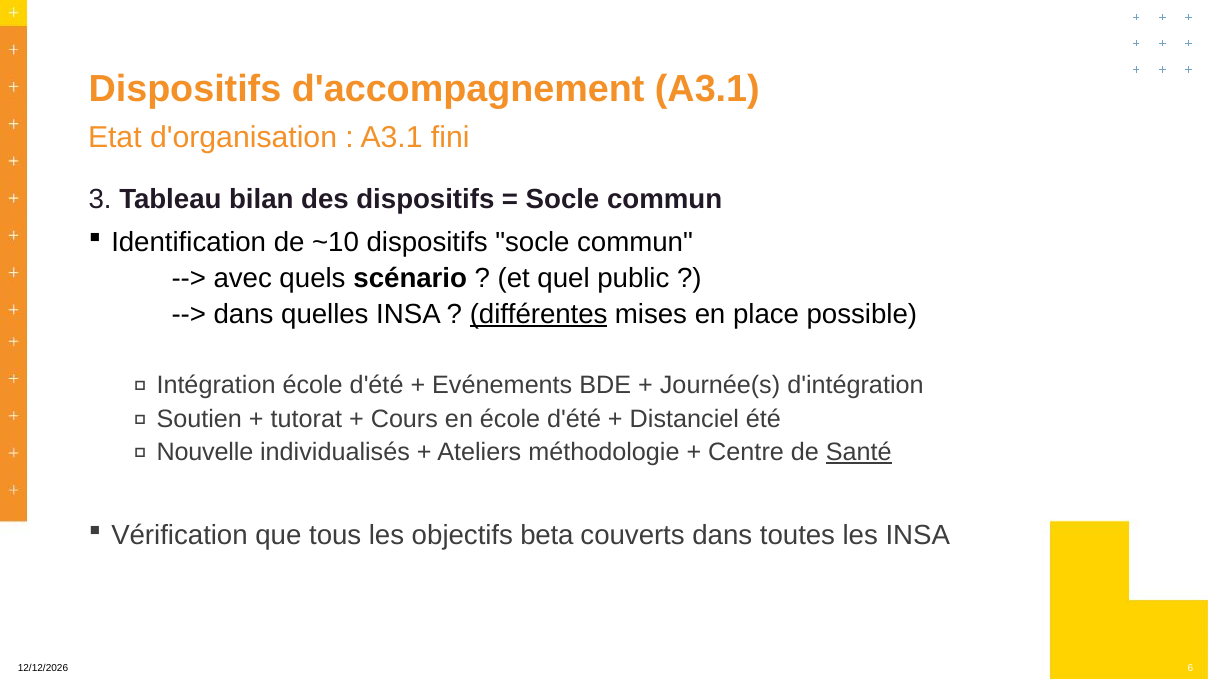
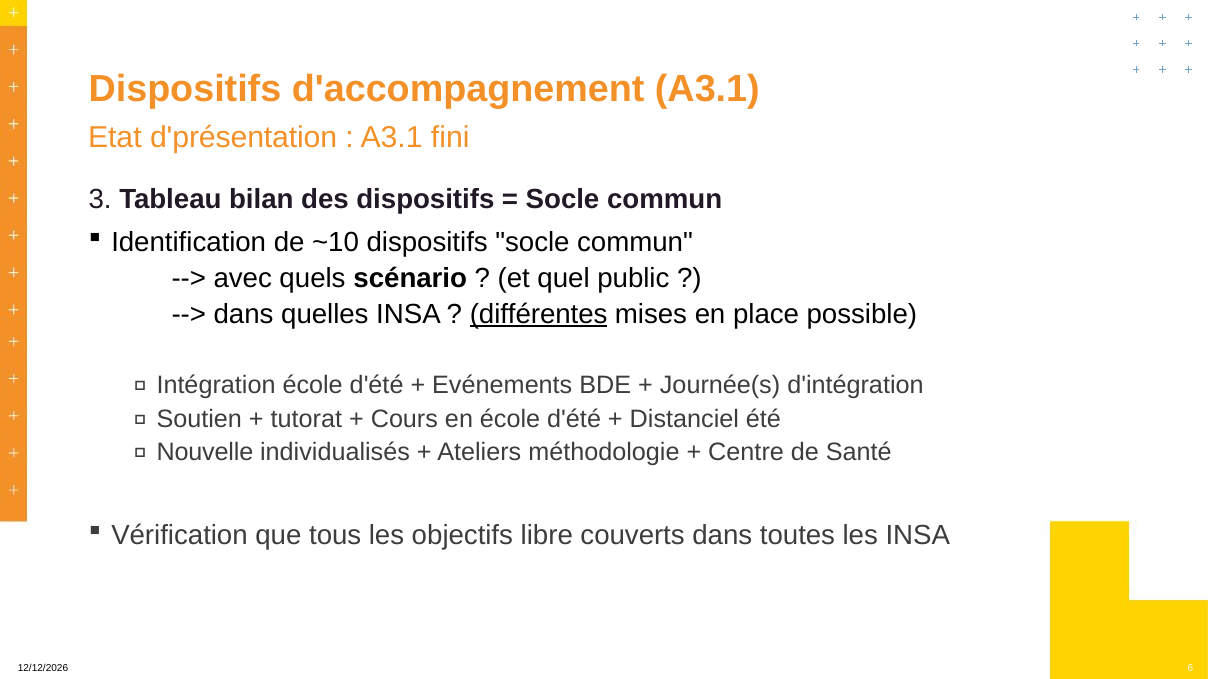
d'organisation: d'organisation -> d'présentation
Santé underline: present -> none
beta: beta -> libre
